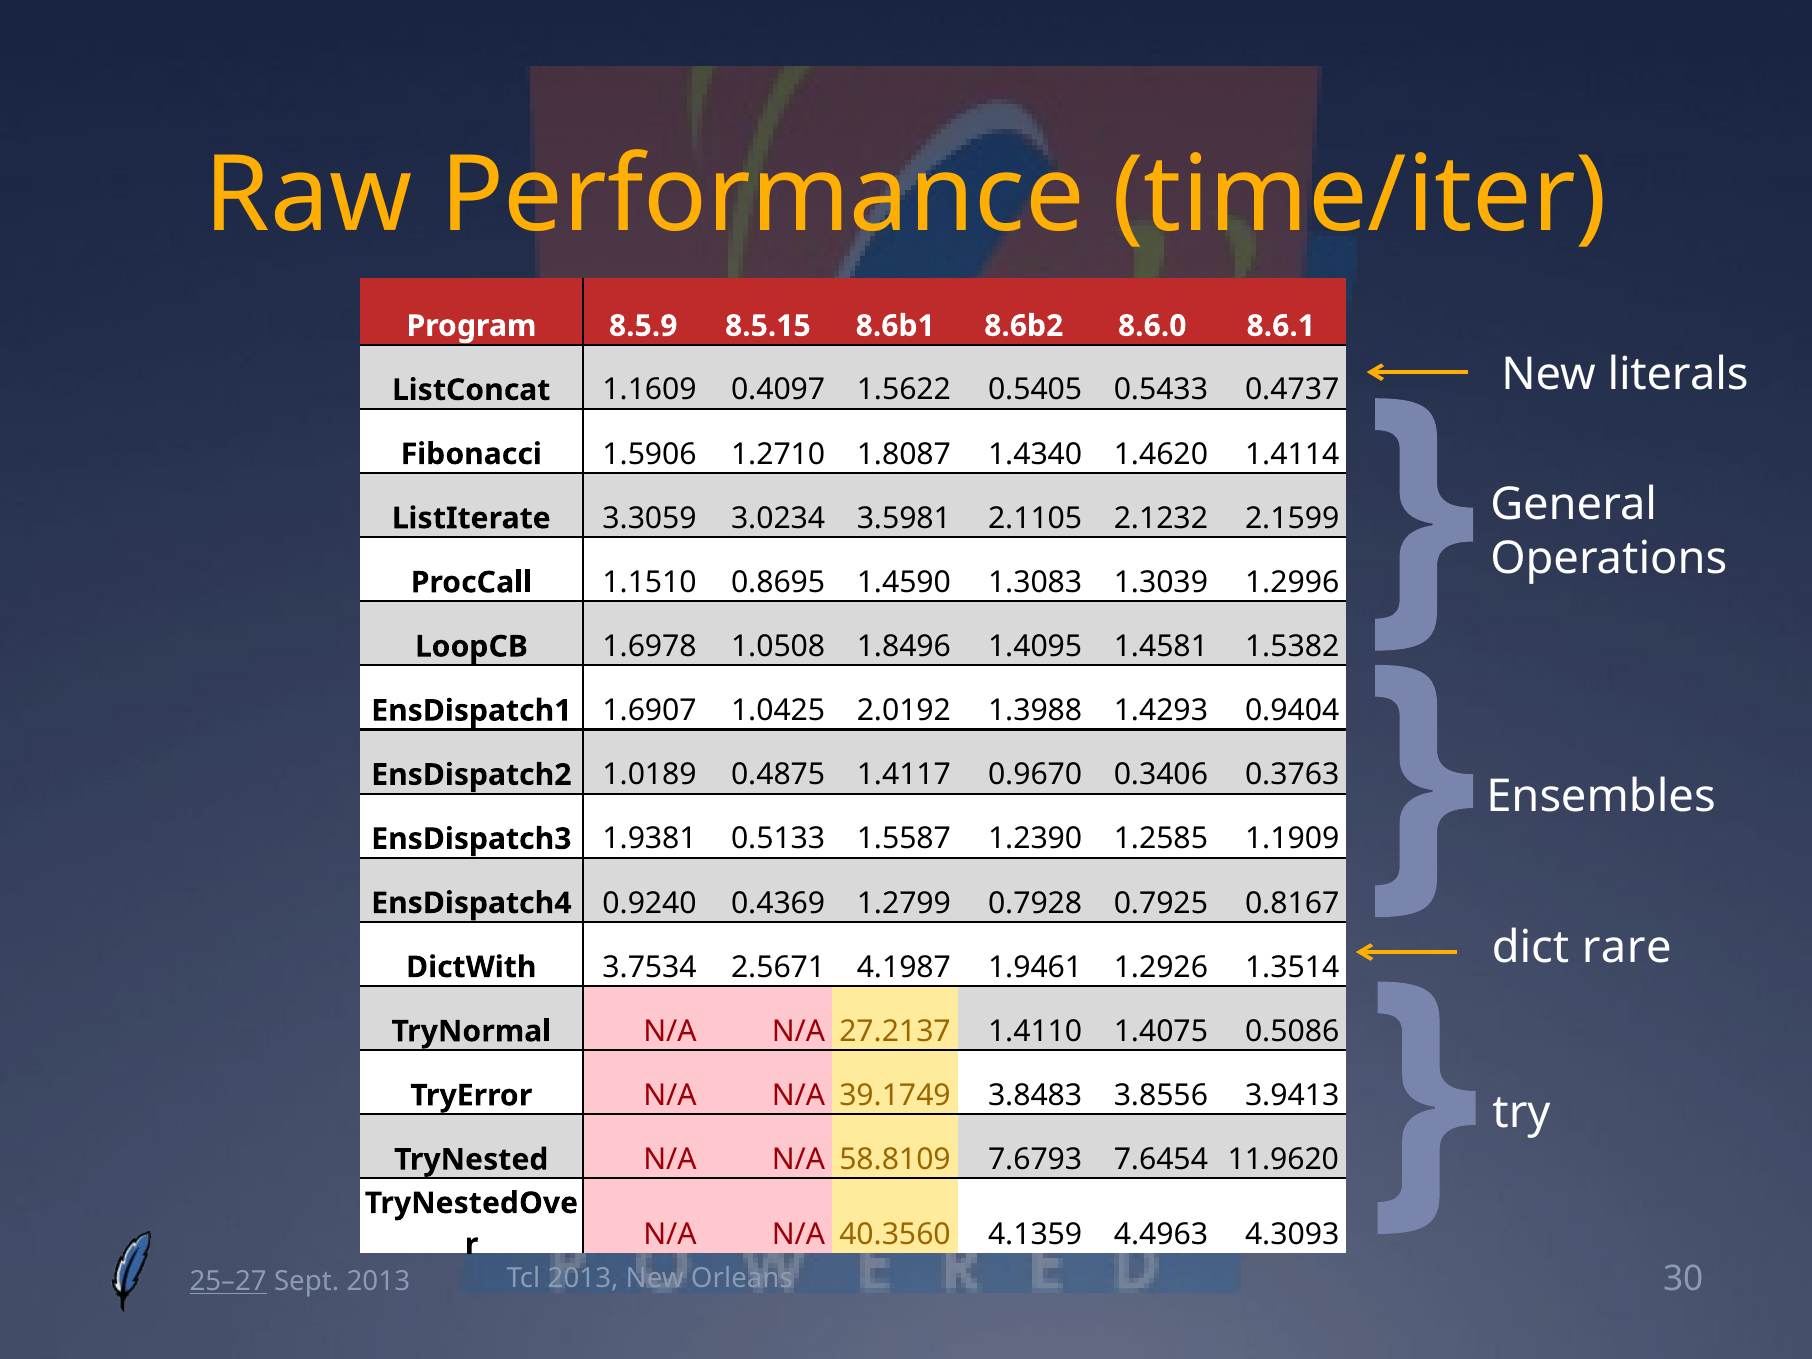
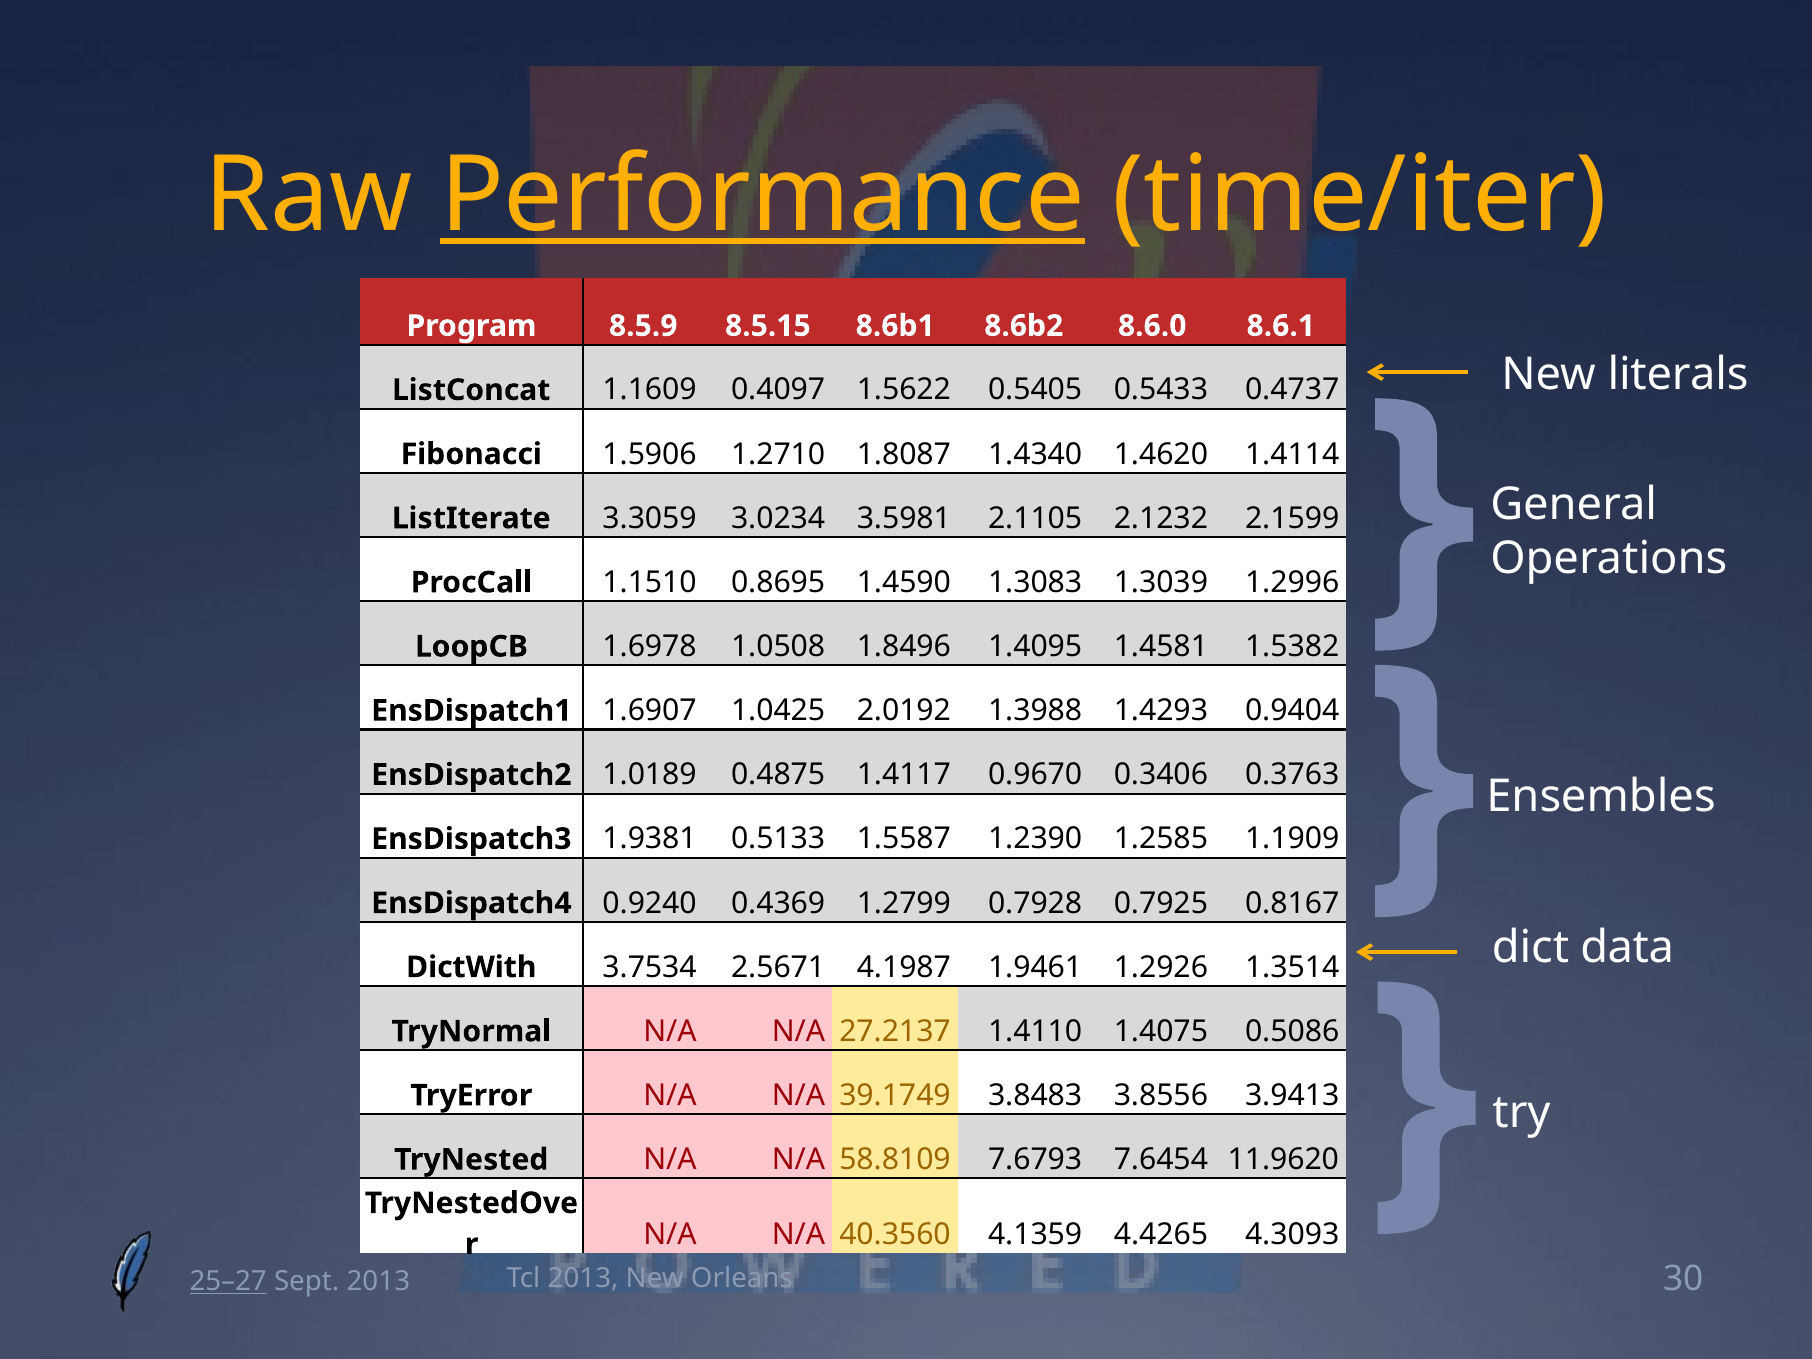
Performance underline: none -> present
rare: rare -> data
4.4963: 4.4963 -> 4.4265
